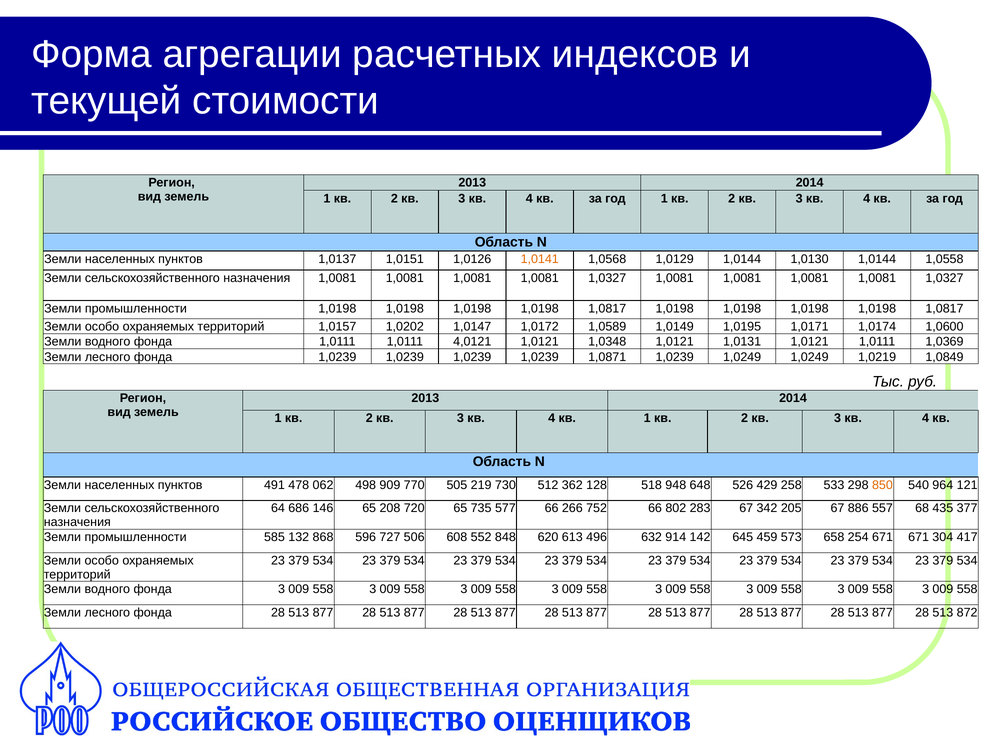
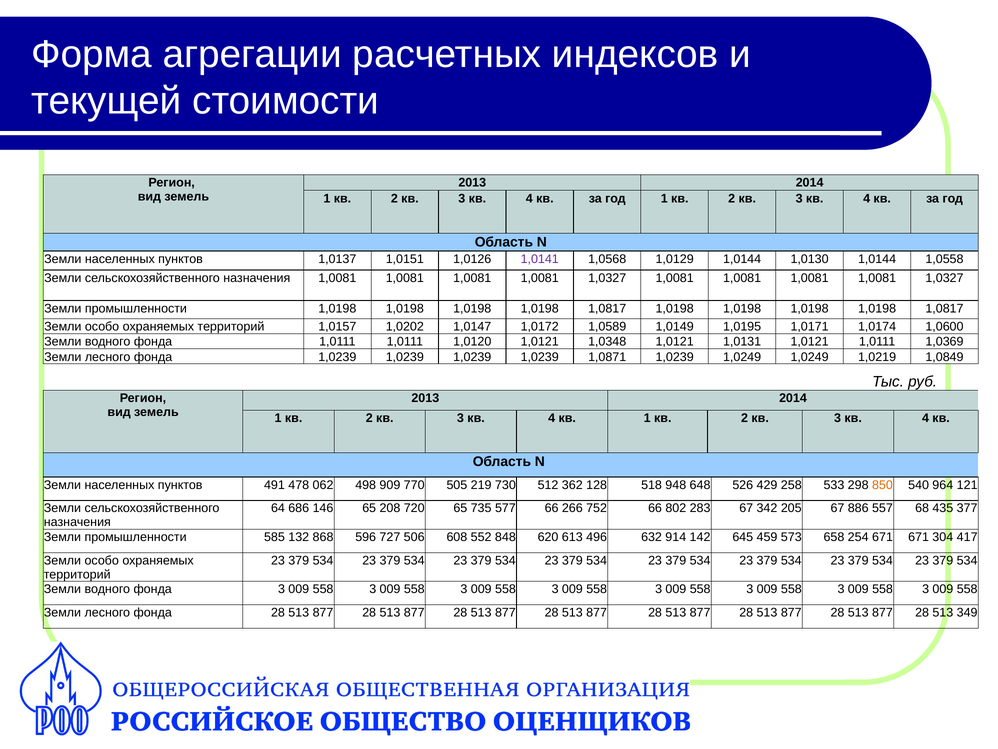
1,0141 colour: orange -> purple
4,0121: 4,0121 -> 1,0120
872: 872 -> 349
